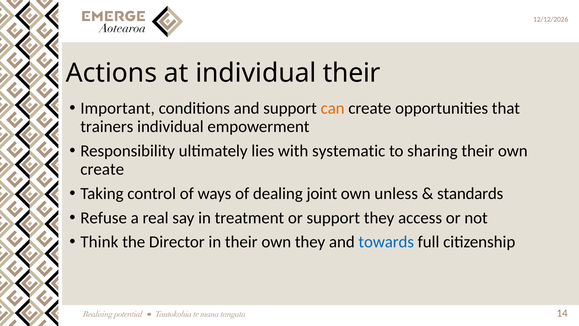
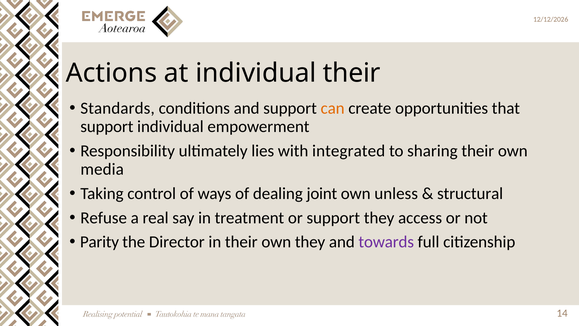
Important: Important -> Standards
trainers at (107, 126): trainers -> support
systematic: systematic -> integrated
create at (102, 169): create -> media
standards: standards -> structural
Think: Think -> Parity
towards colour: blue -> purple
